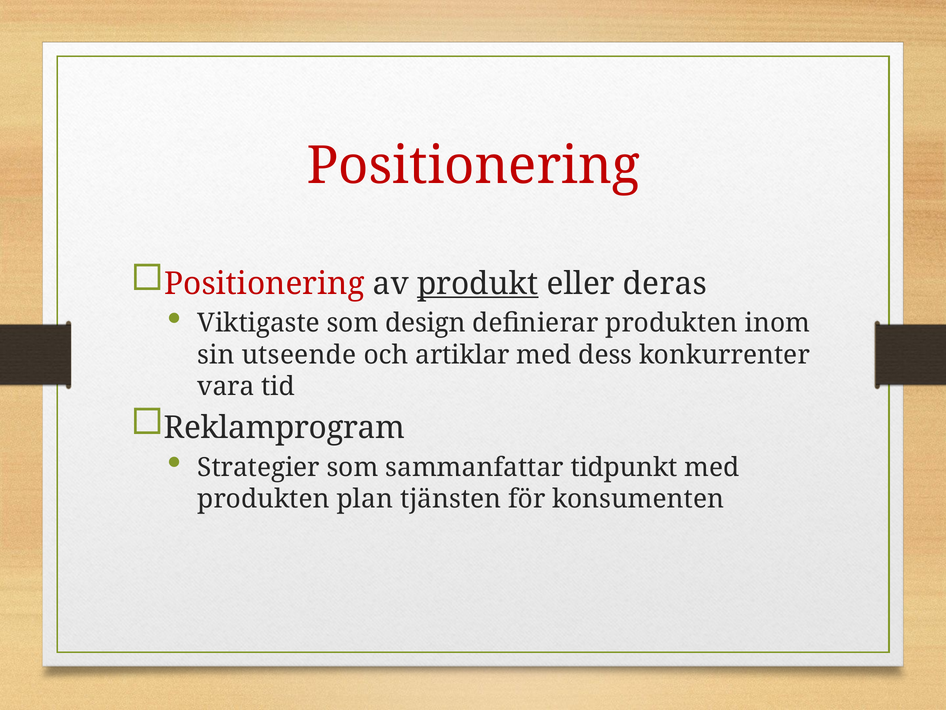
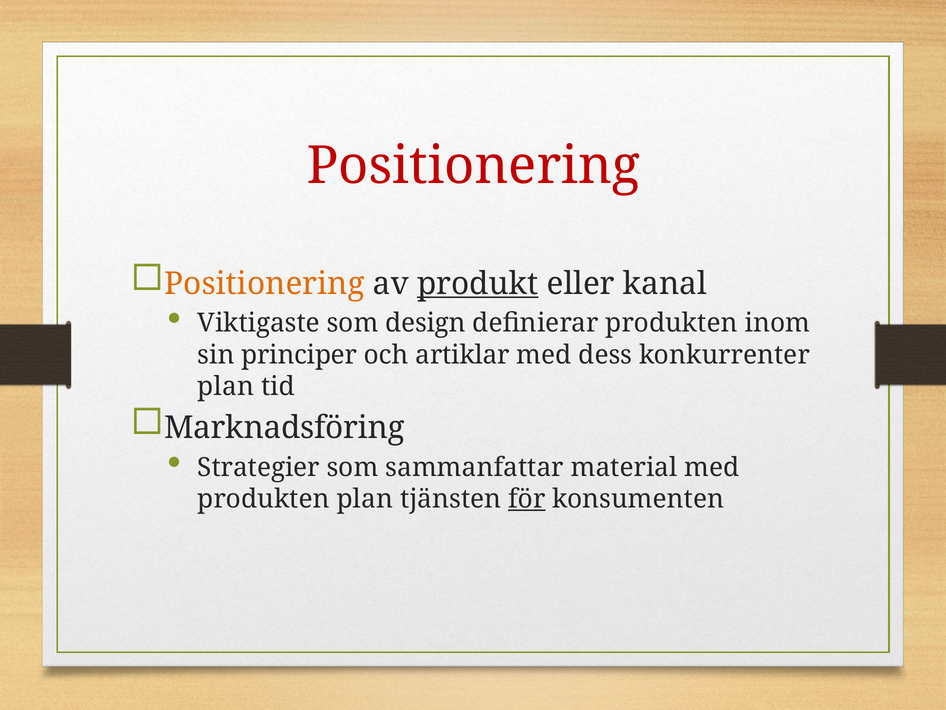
Positionering at (264, 283) colour: red -> orange
deras: deras -> kanal
utseende: utseende -> principer
vara at (226, 386): vara -> plan
Reklamprogram: Reklamprogram -> Marknadsföring
tidpunkt: tidpunkt -> material
för underline: none -> present
